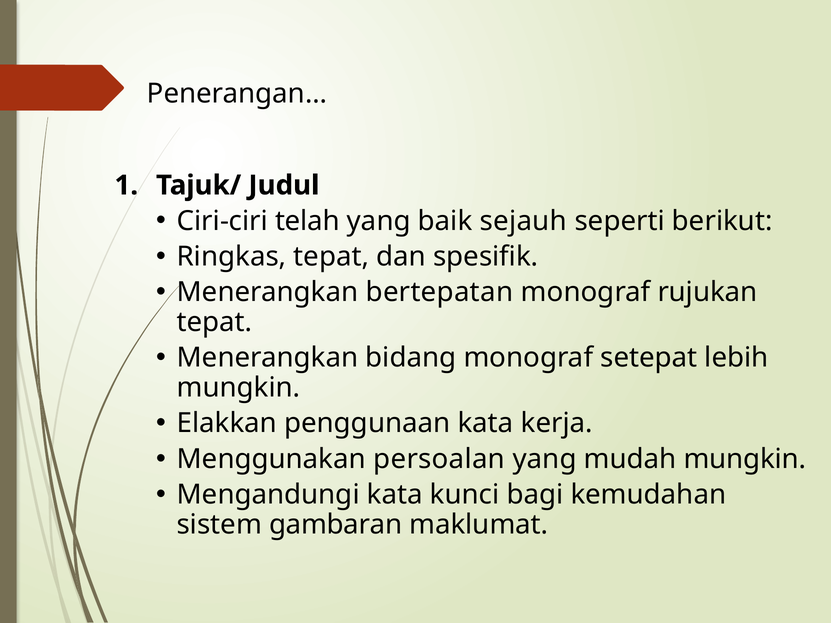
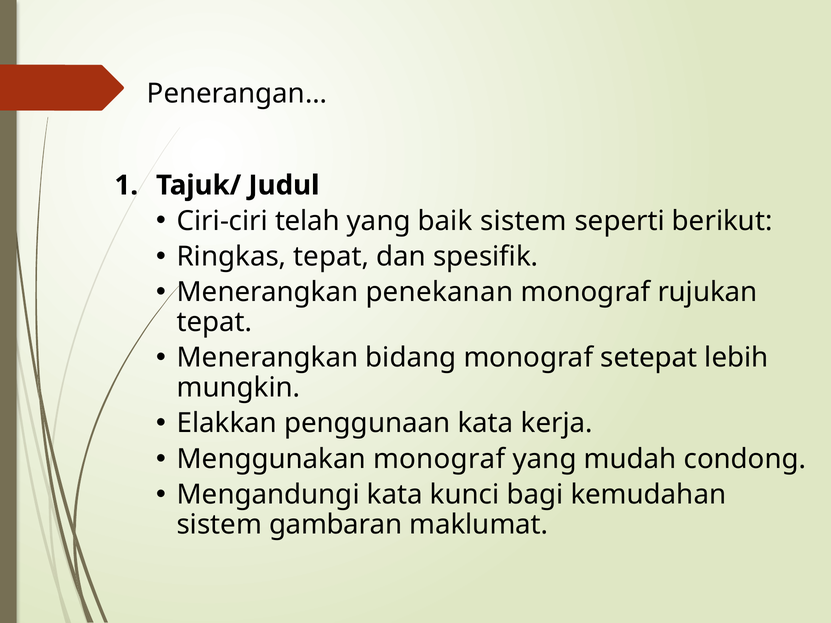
baik sejauh: sejauh -> sistem
bertepatan: bertepatan -> penekanan
Menggunakan persoalan: persoalan -> monograf
mudah mungkin: mungkin -> condong
